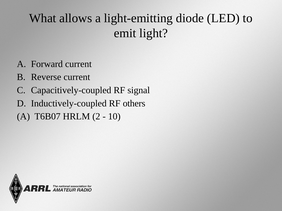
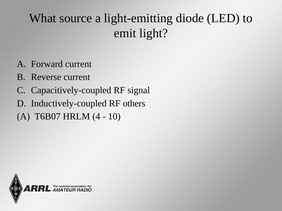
allows: allows -> source
2: 2 -> 4
